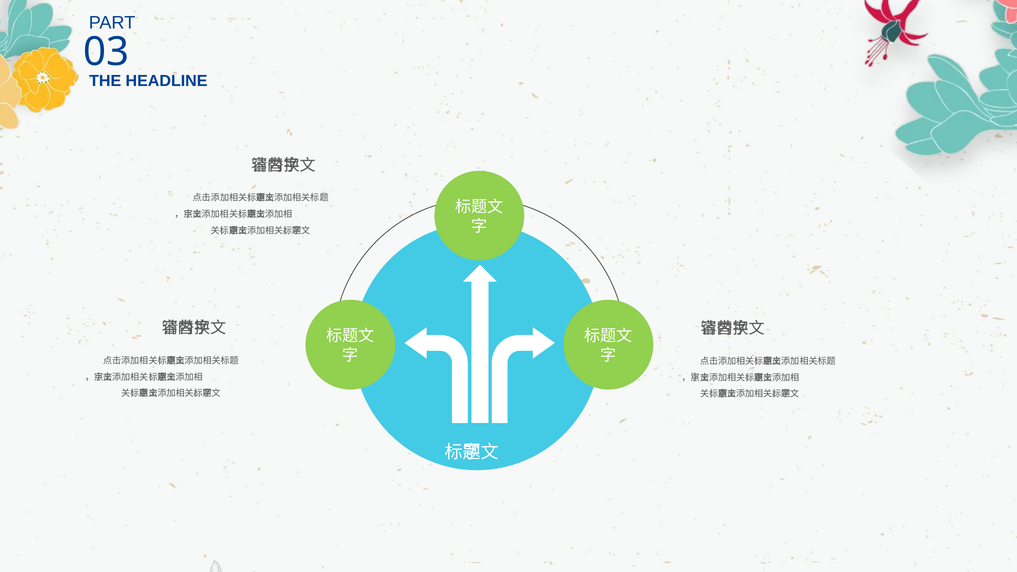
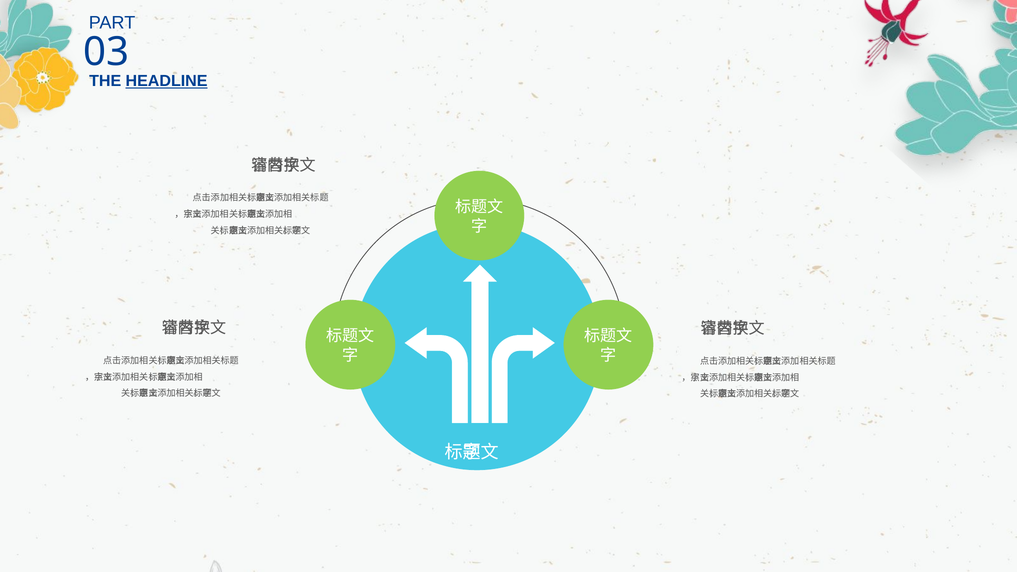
HEADLINE underline: none -> present
